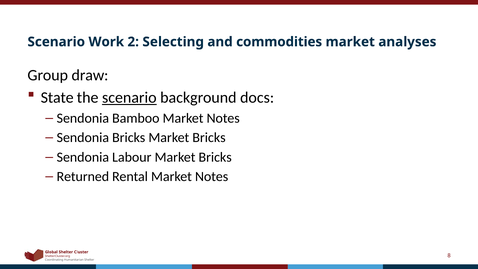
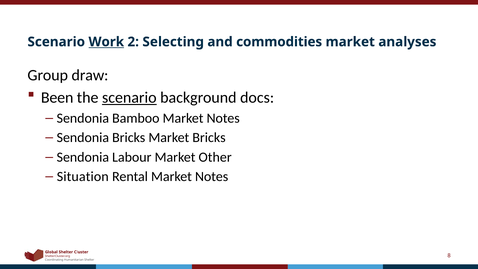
Work underline: none -> present
State: State -> Been
Labour Market Bricks: Bricks -> Other
Returned: Returned -> Situation
